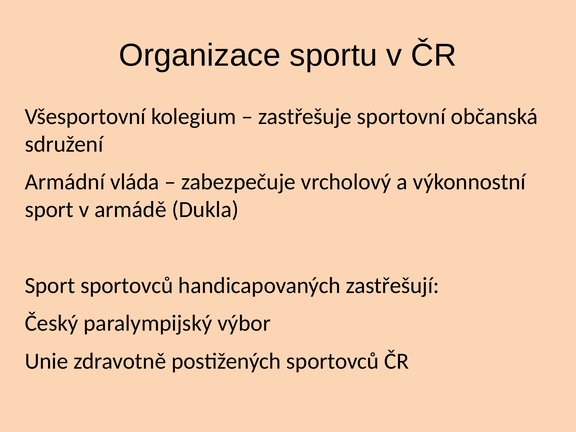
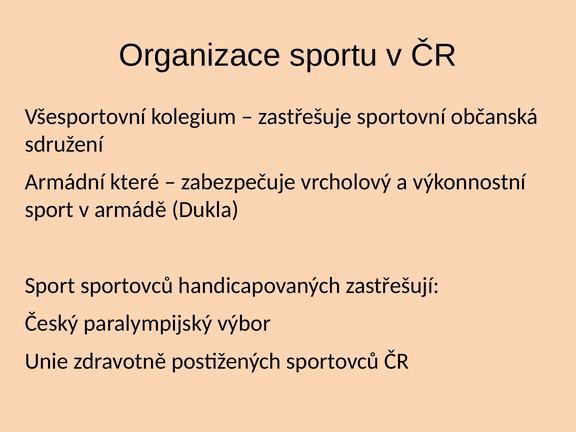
vláda: vláda -> které
